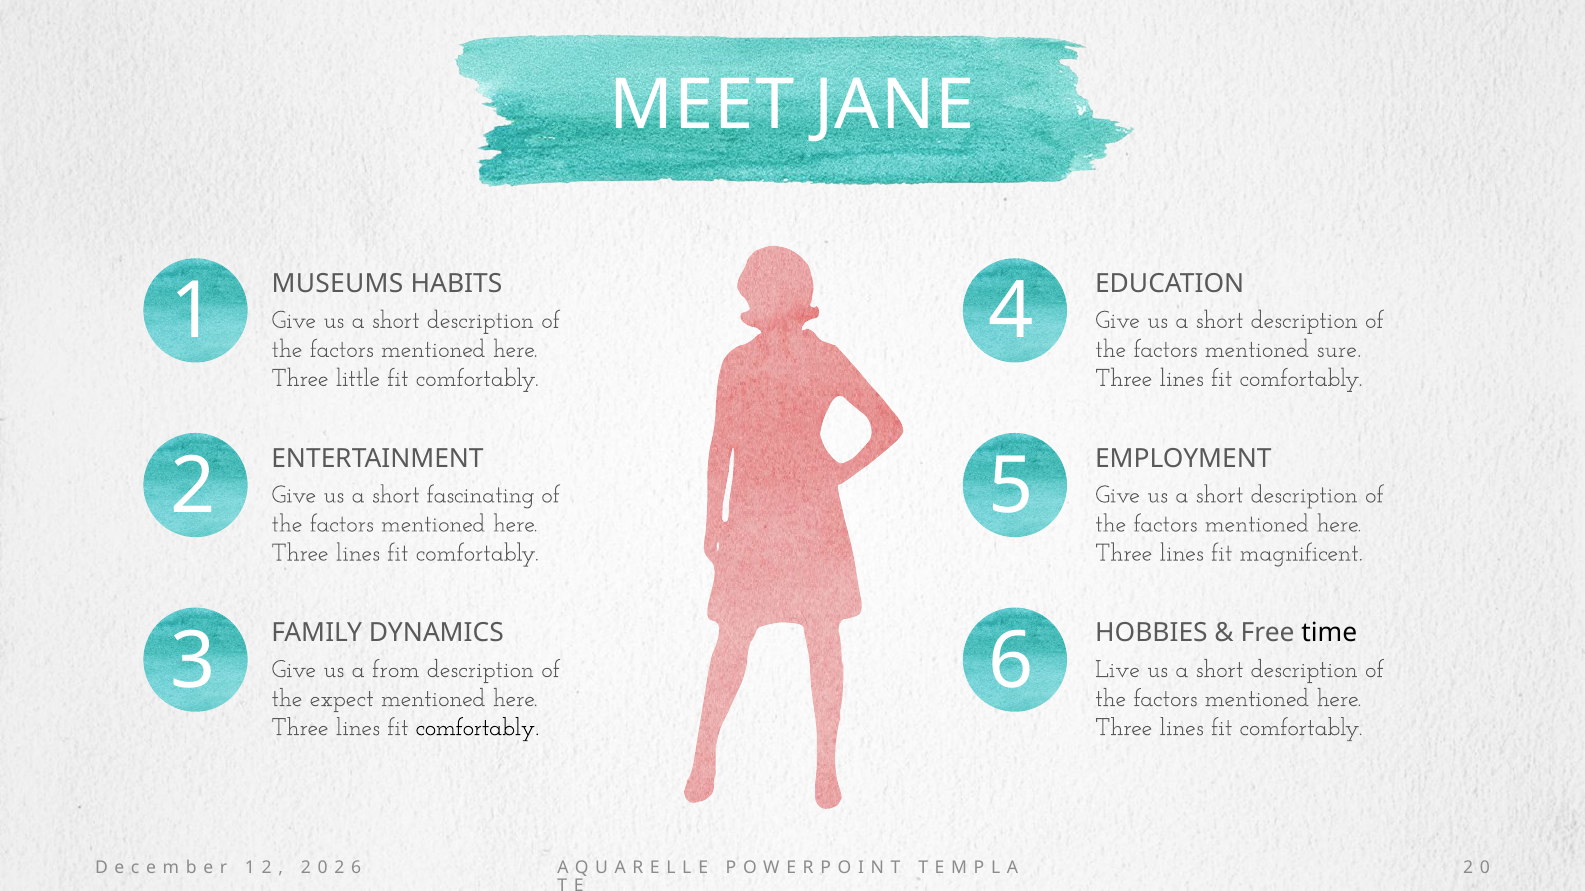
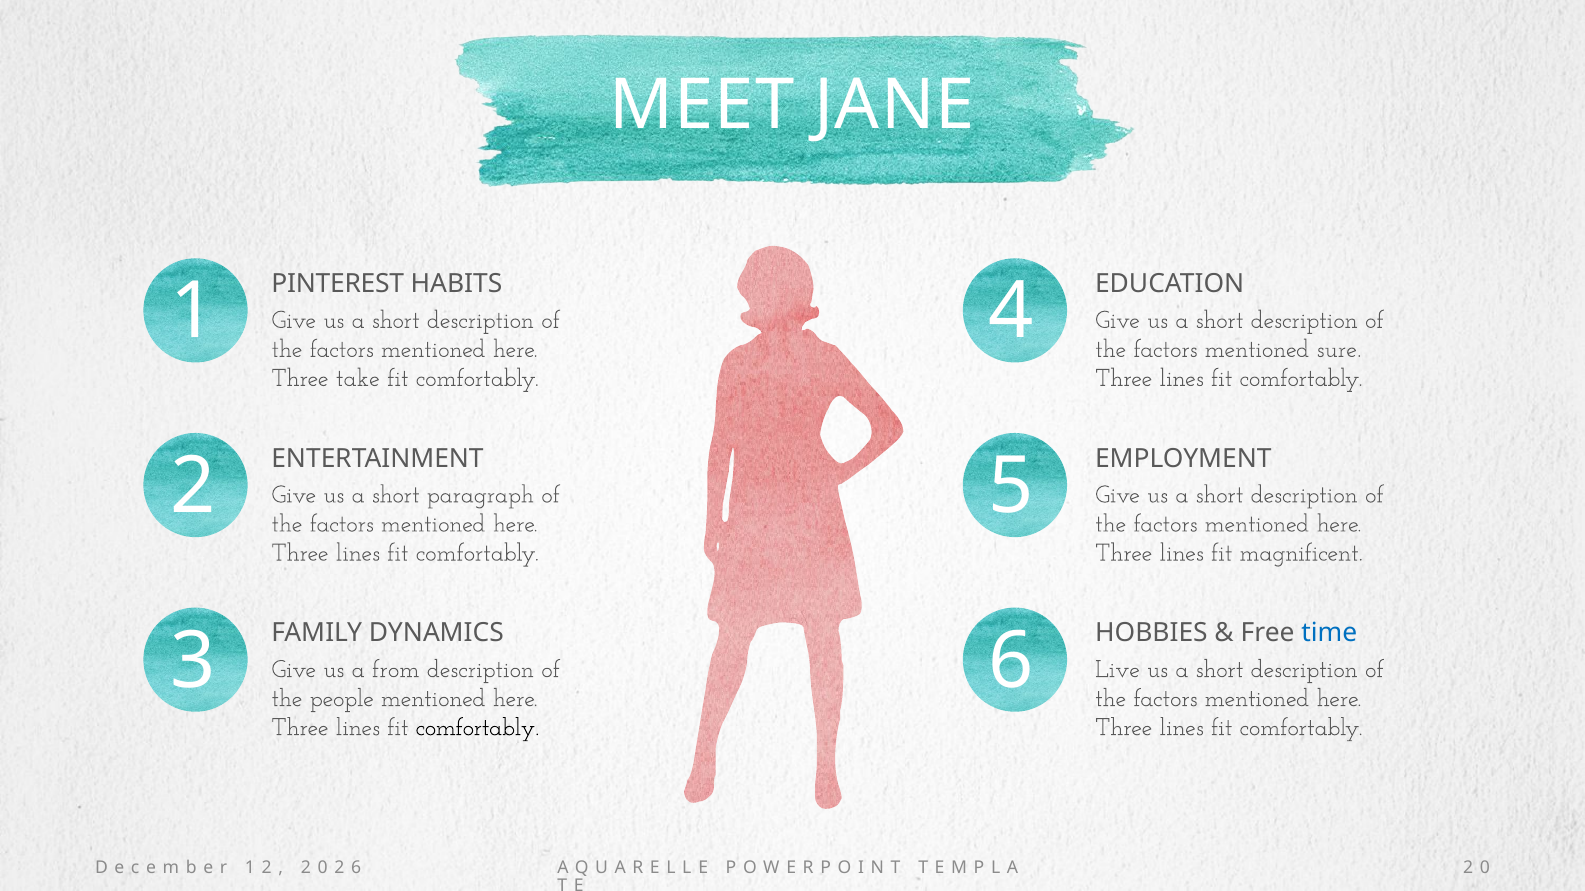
MUSEUMS: MUSEUMS -> PINTEREST
little: little -> take
fascinating: fascinating -> paragraph
time colour: black -> blue
expect: expect -> people
